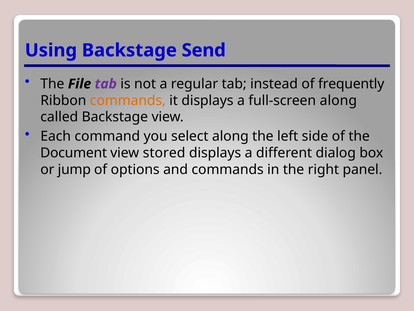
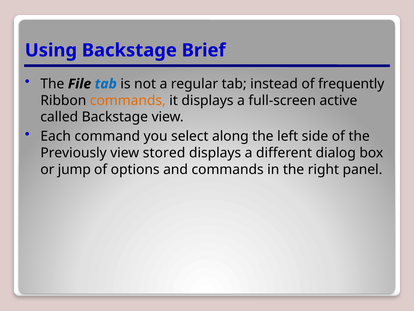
Send: Send -> Brief
tab at (106, 84) colour: purple -> blue
full-screen along: along -> active
Document: Document -> Previously
